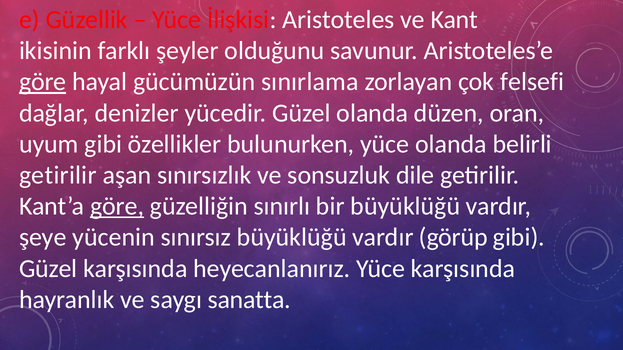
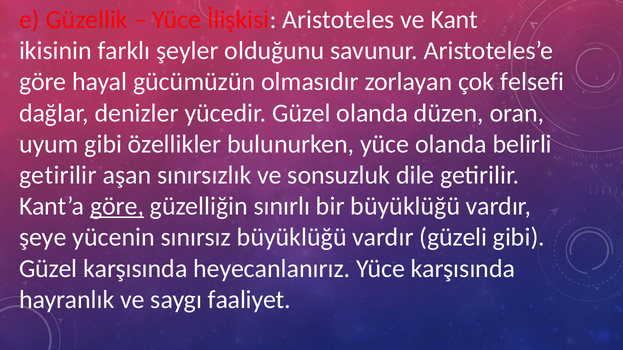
göre at (43, 82) underline: present -> none
sınırlama: sınırlama -> olmasıdır
görüp: görüp -> güzeli
sanatta: sanatta -> faaliyet
